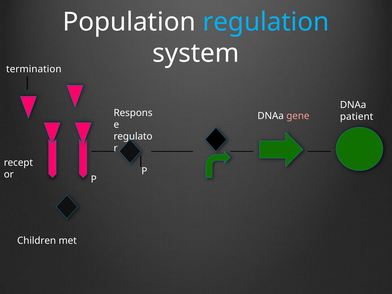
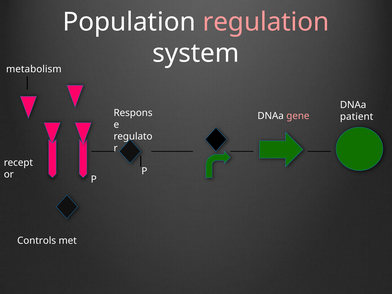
regulation colour: light blue -> pink
termination: termination -> metabolism
Children: Children -> Controls
